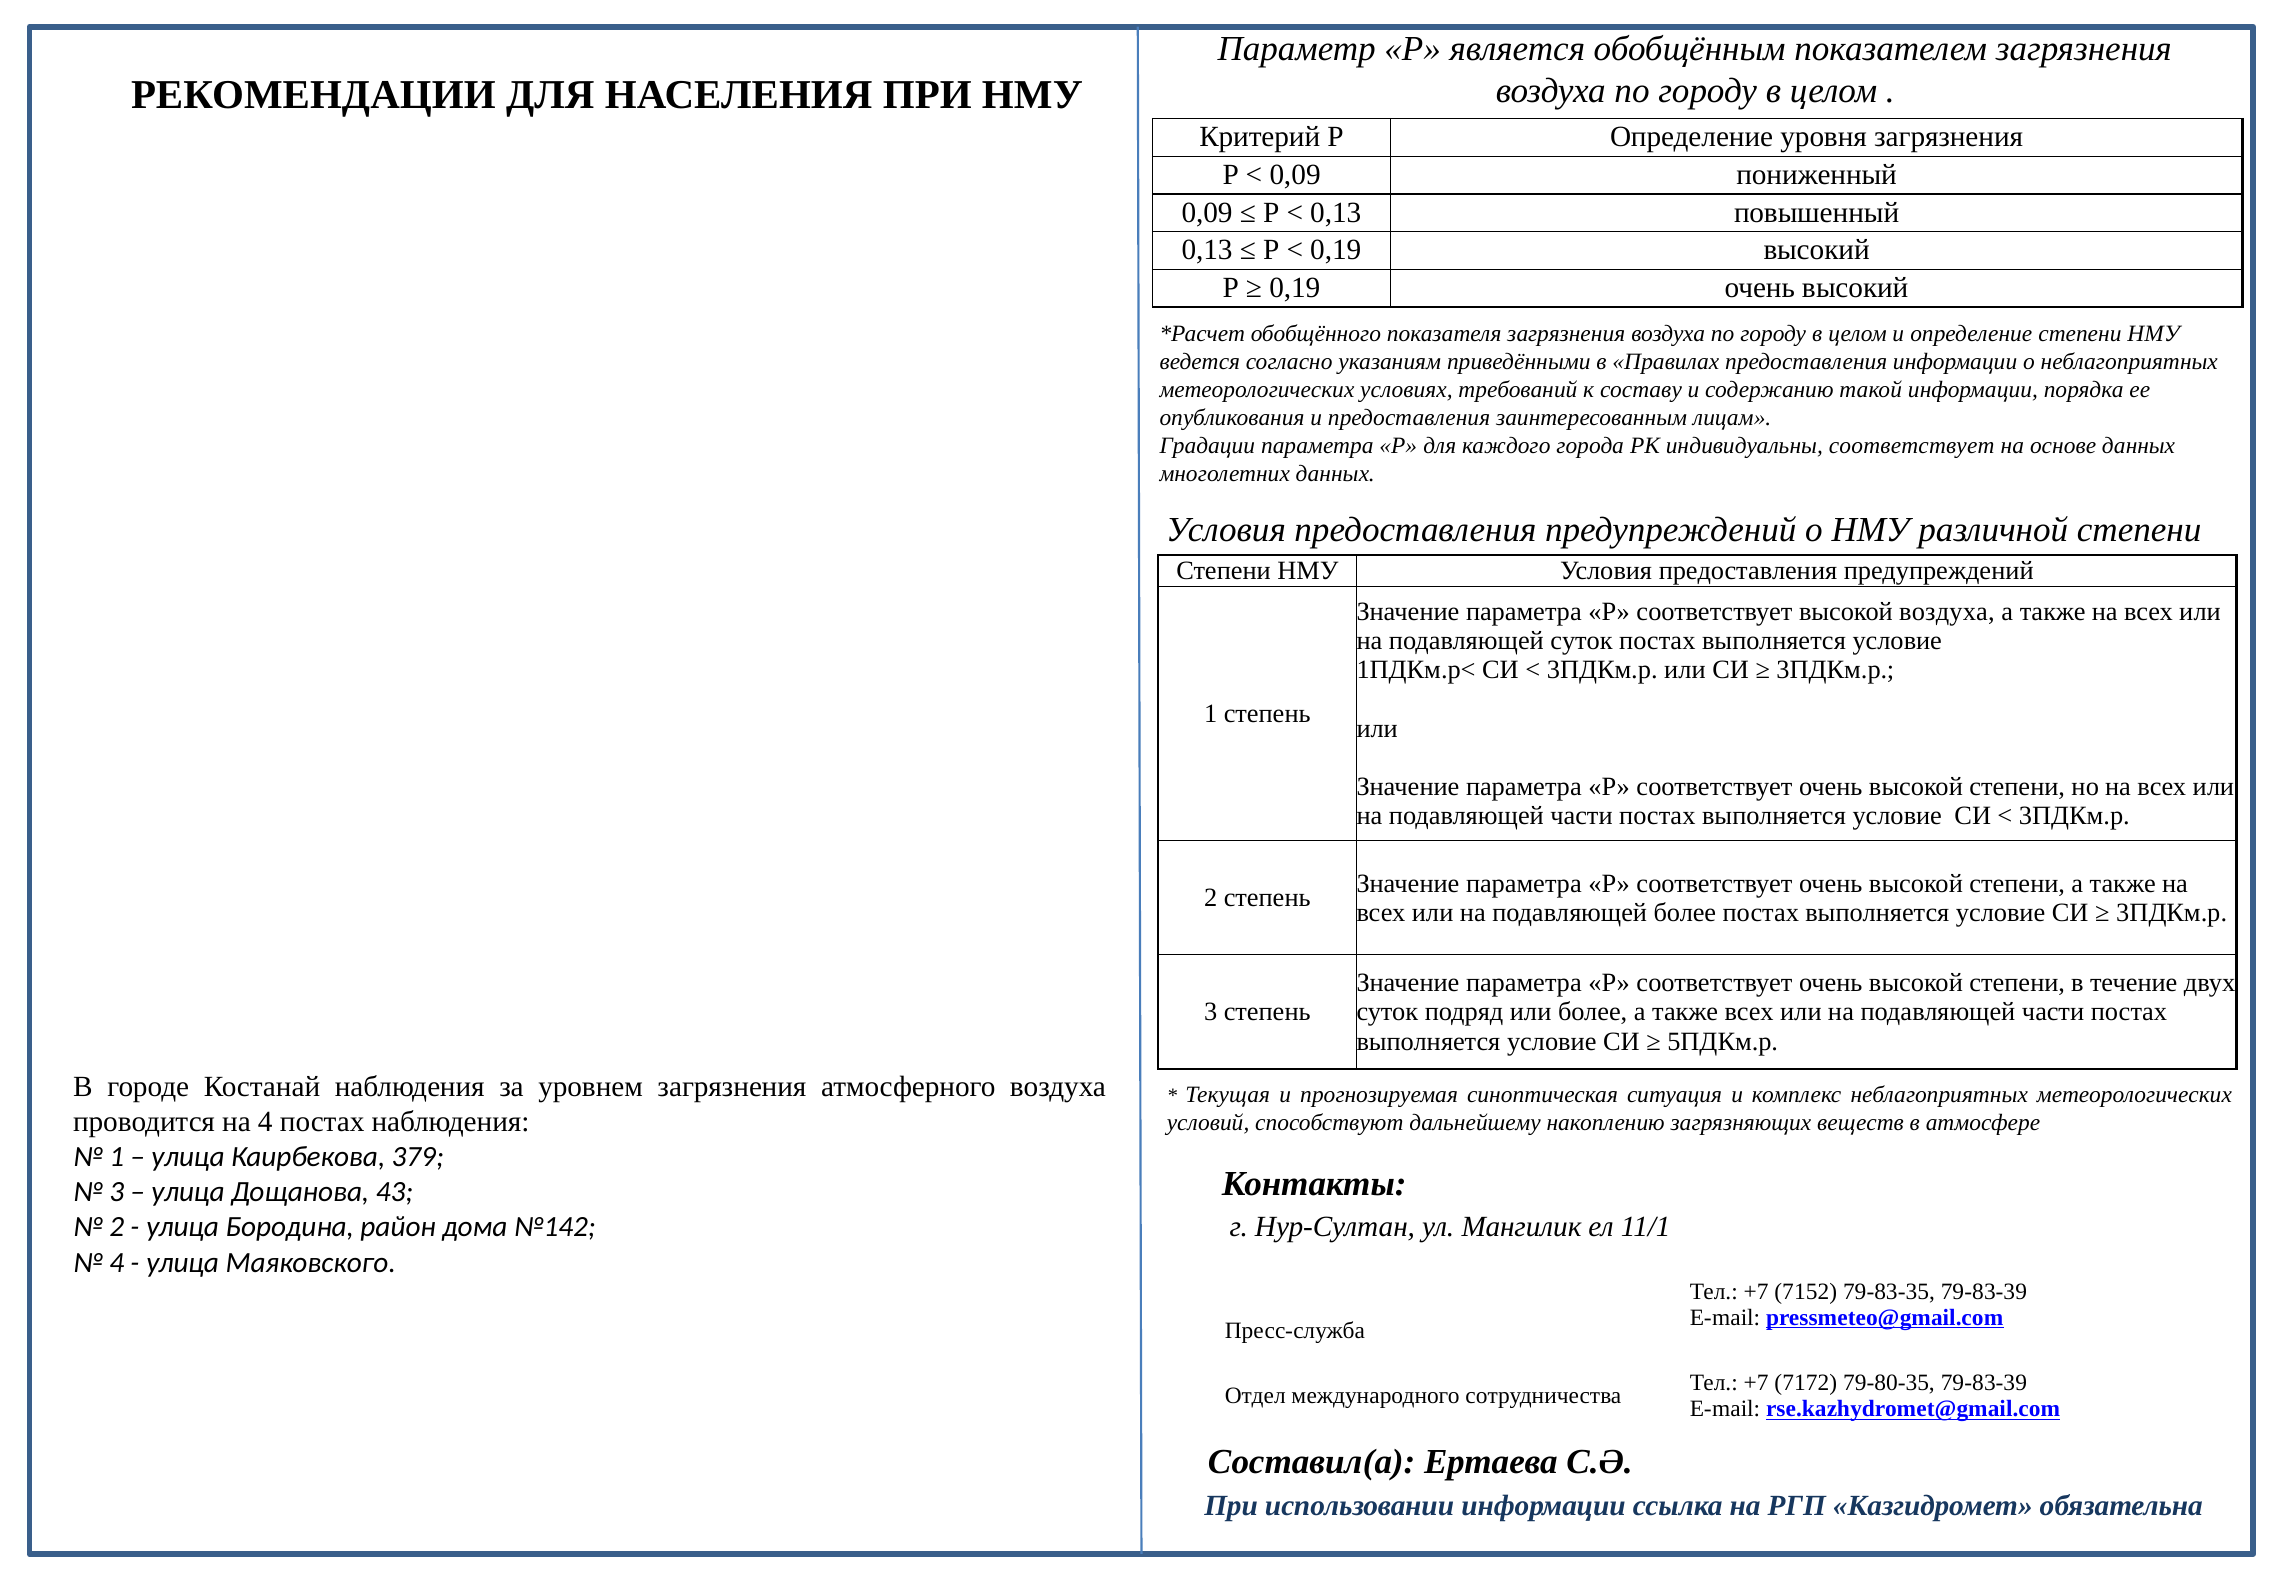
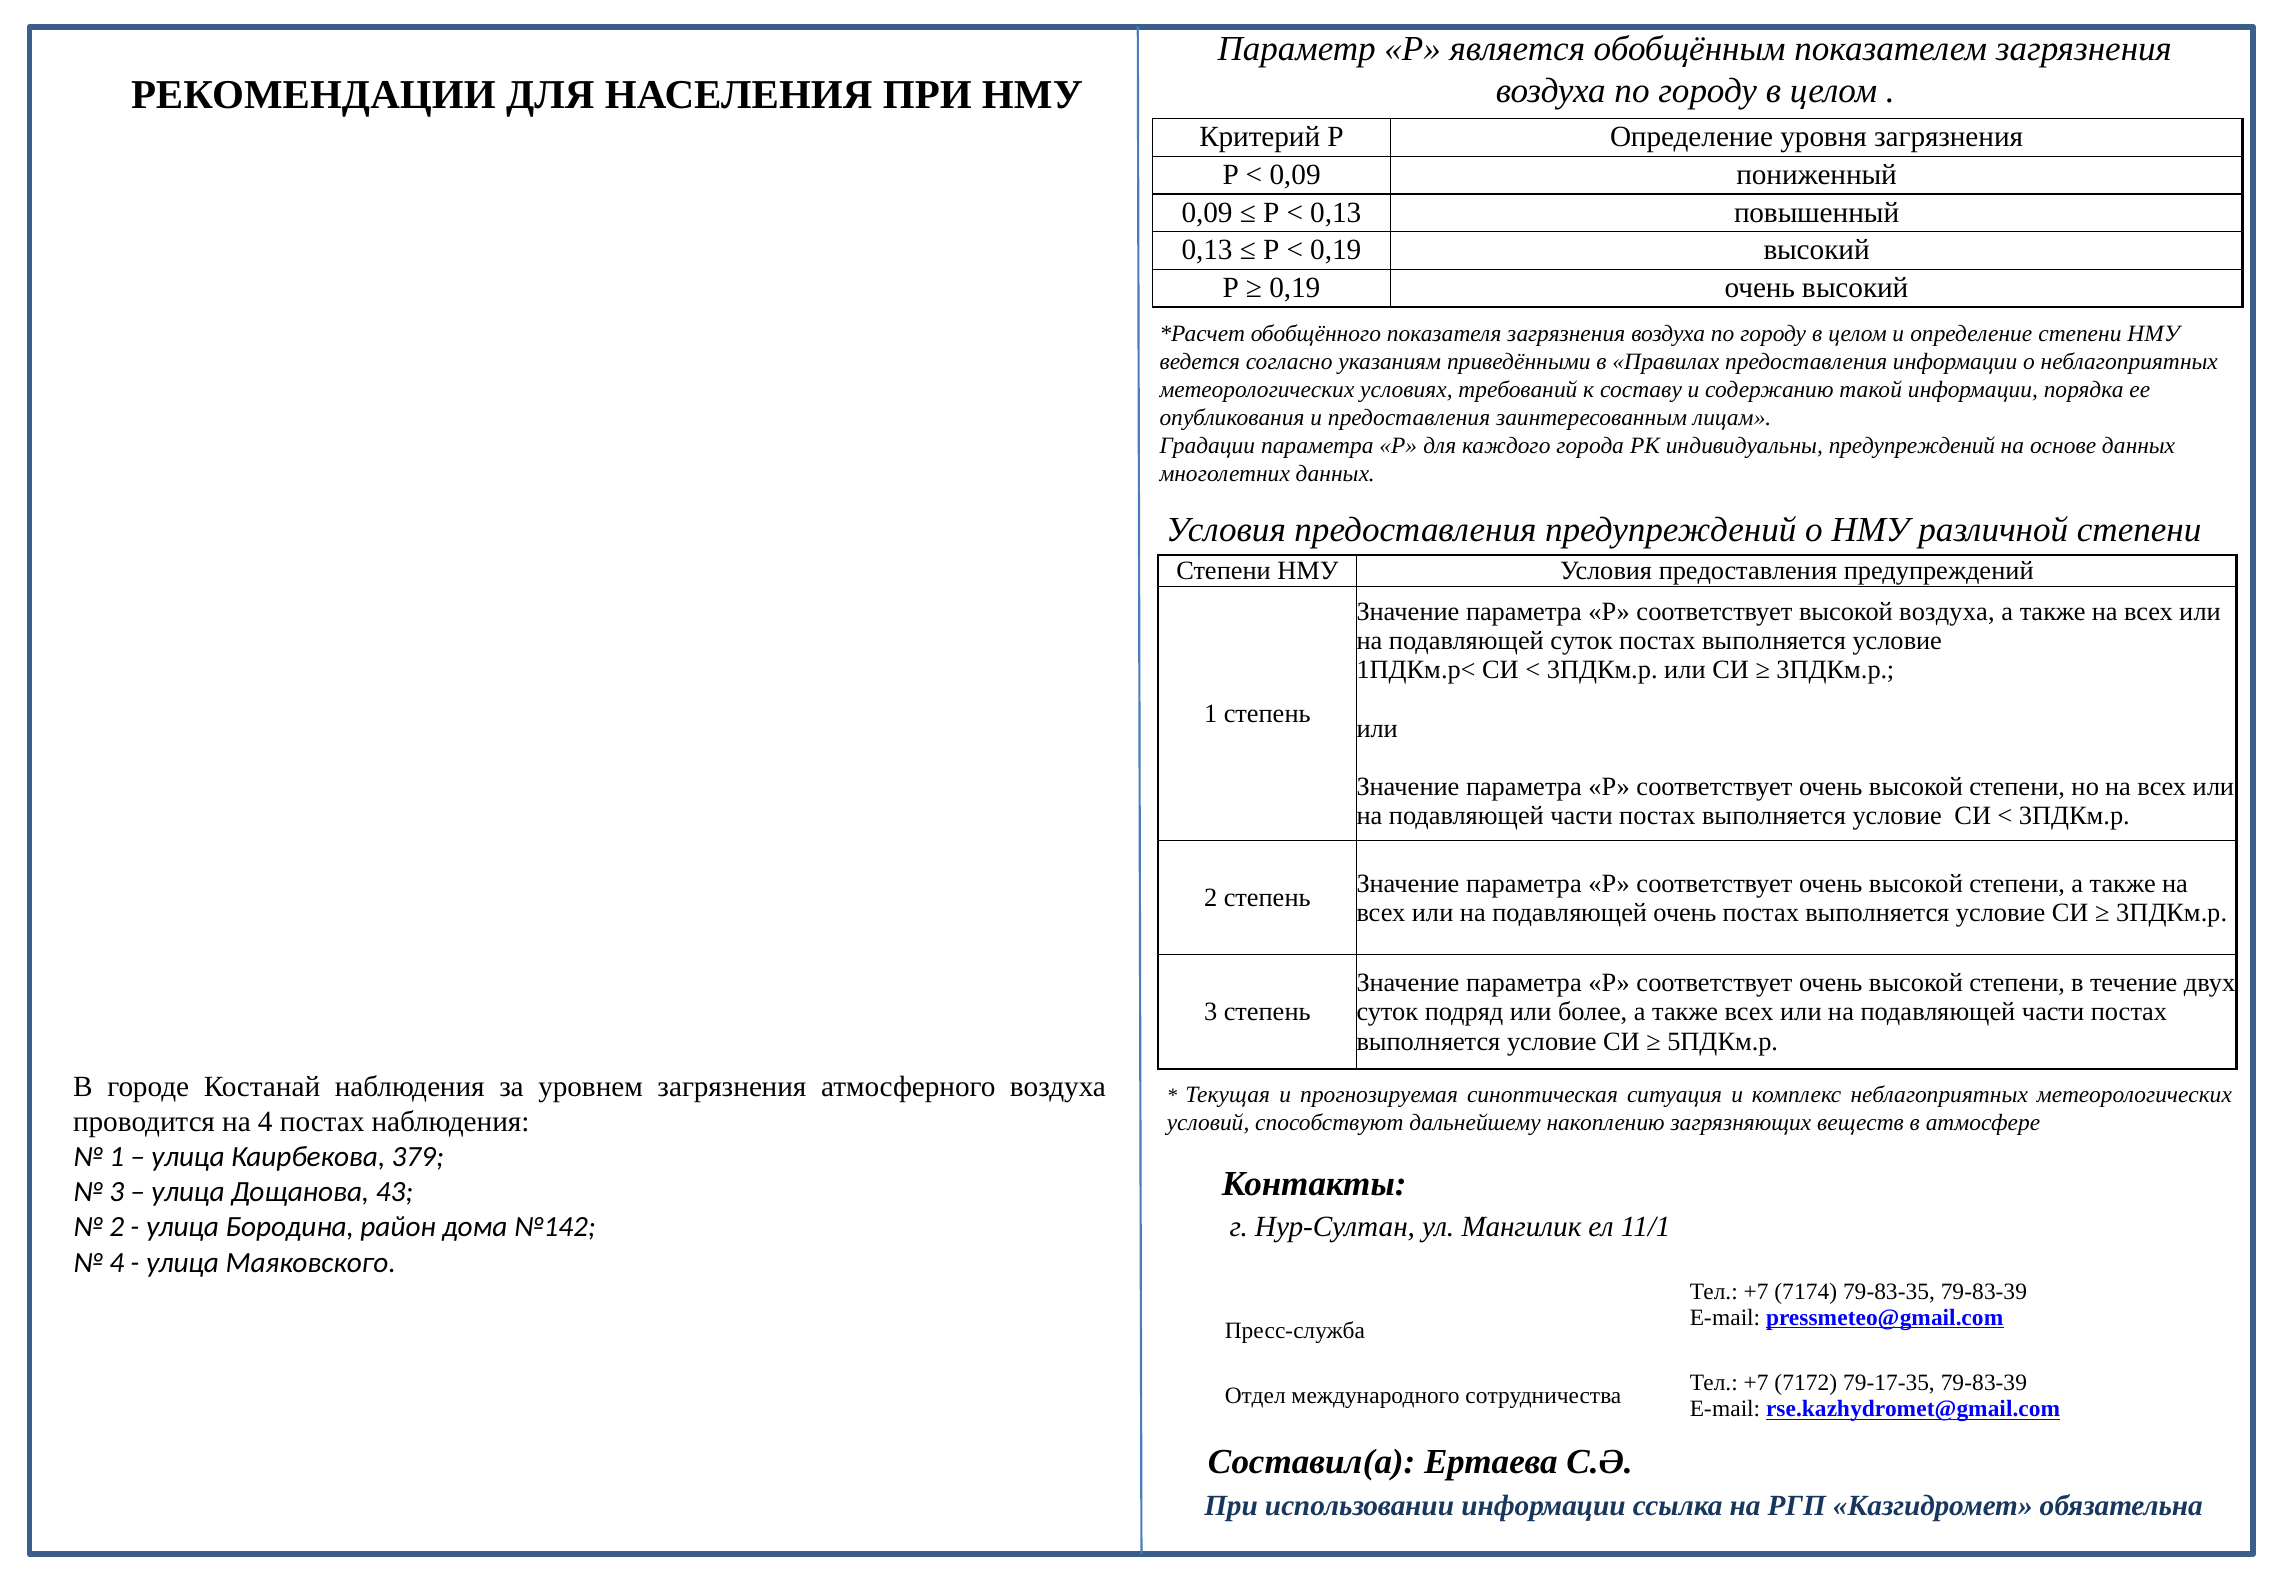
индивидуальны соответствует: соответствует -> предупреждений
подавляющей более: более -> очень
7152: 7152 -> 7174
79-80-35: 79-80-35 -> 79-17-35
